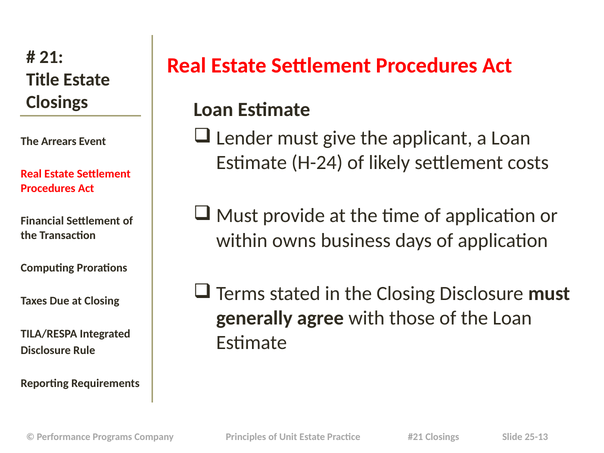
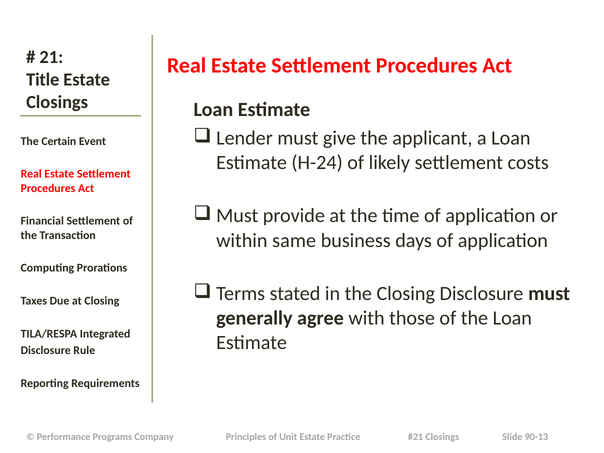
Arrears: Arrears -> Certain
owns: owns -> same
25-13: 25-13 -> 90-13
